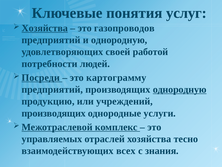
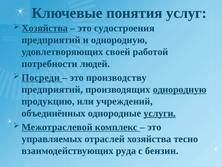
газопроводов: газопроводов -> судостроения
картограмму: картограмму -> производству
производящих at (54, 113): производящих -> объединённых
услуги underline: none -> present
всех: всех -> руда
знания: знания -> бензин
